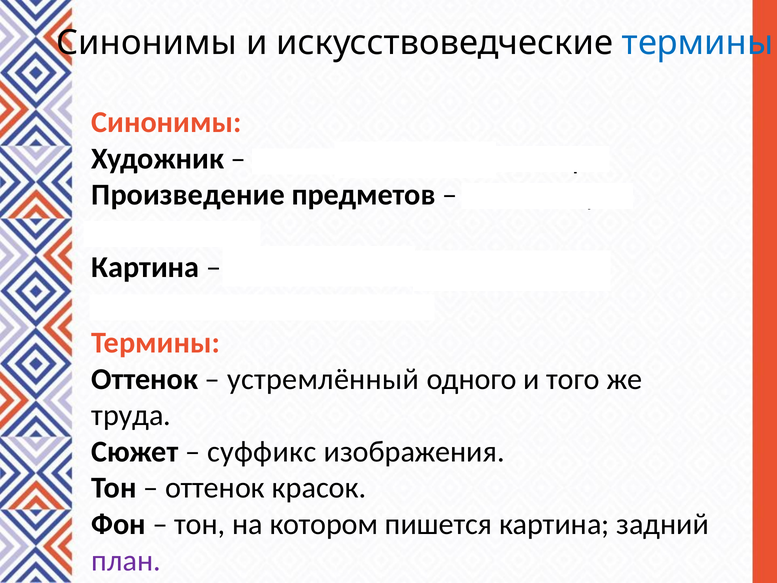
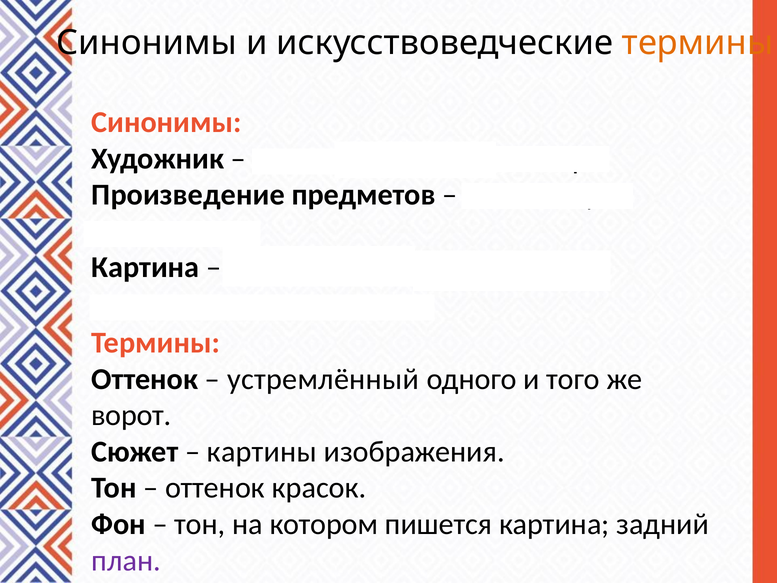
термины at (698, 43) colour: blue -> orange
труда: труда -> ворот
суффикс: суффикс -> картины
